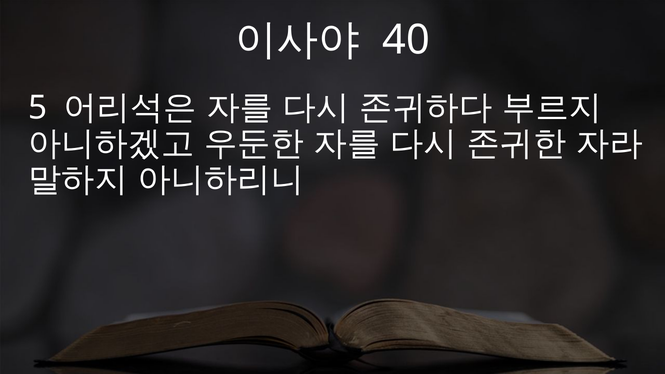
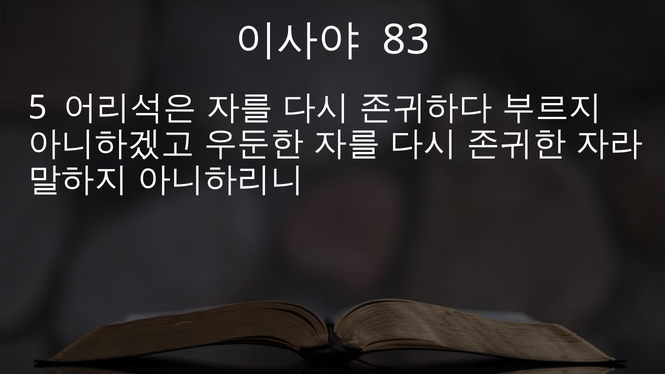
40: 40 -> 83
